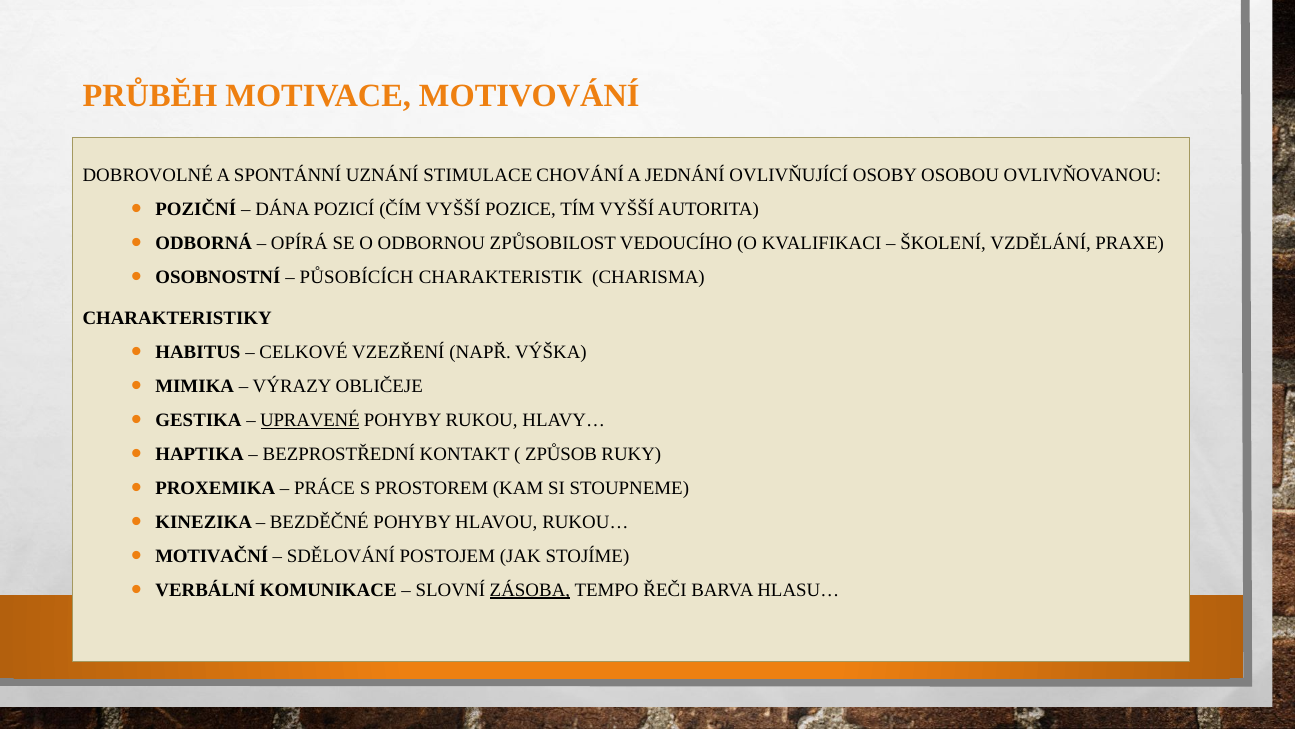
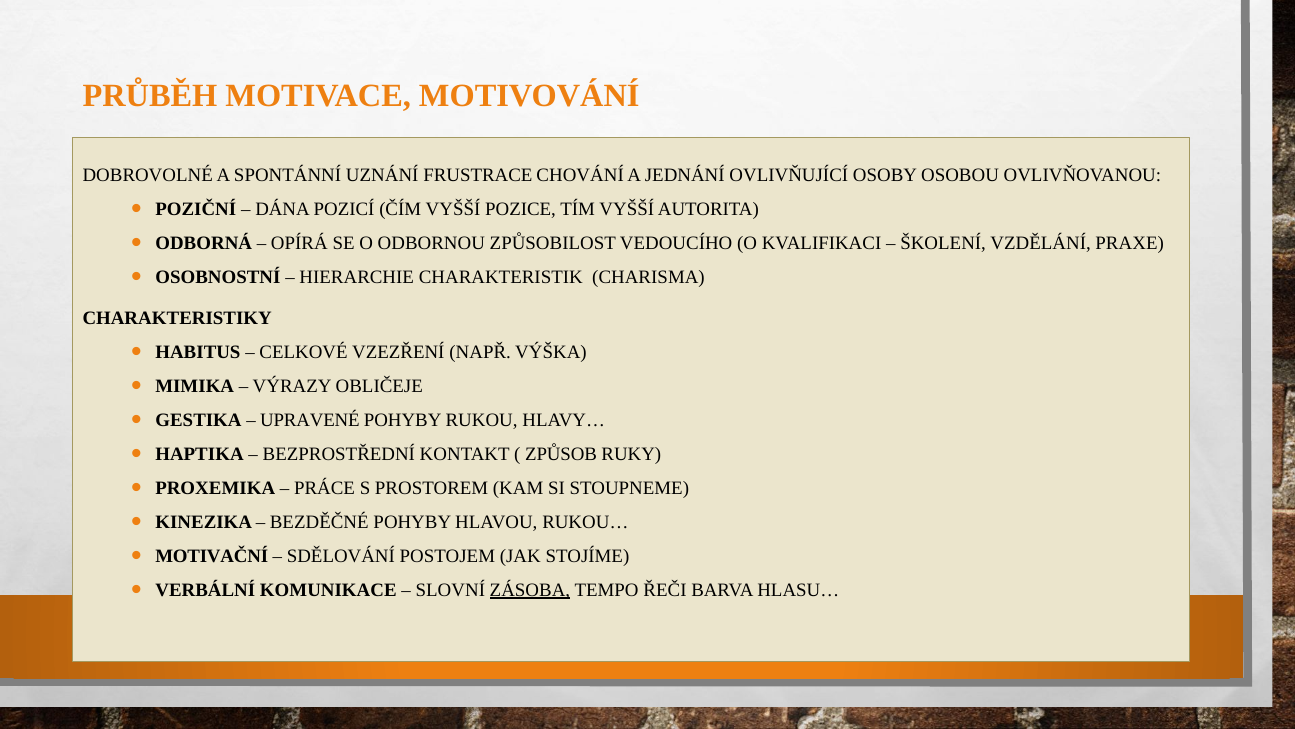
STIMULACE: STIMULACE -> FRUSTRACE
PŮSOBÍCÍCH: PŮSOBÍCÍCH -> HIERARCHIE
UPRAVENÉ underline: present -> none
